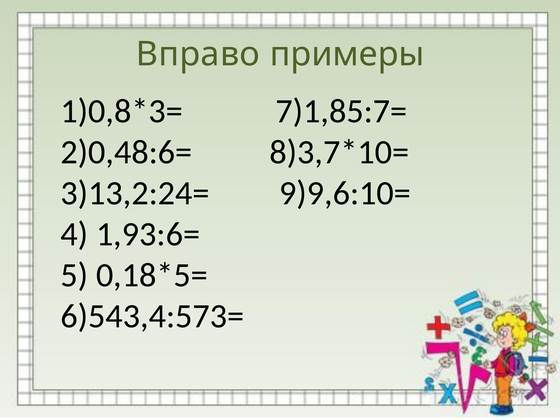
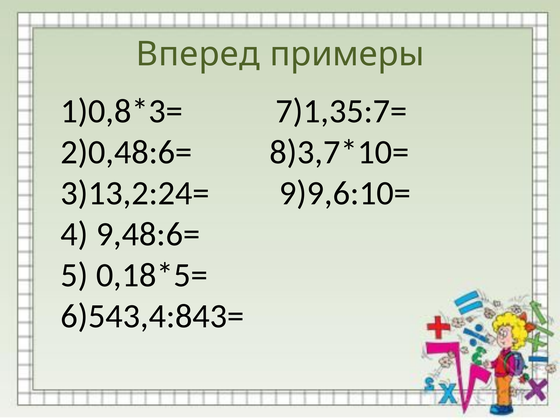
Вправо: Вправо -> Вперед
7)1,85:7=: 7)1,85:7= -> 7)1,35:7=
1,93:6=: 1,93:6= -> 9,48:6=
6)543,4:573=: 6)543,4:573= -> 6)543,4:843=
